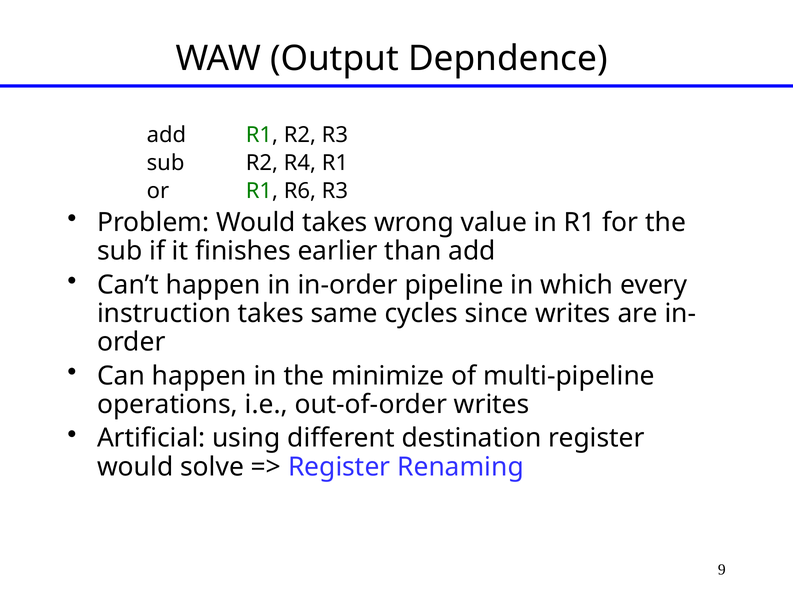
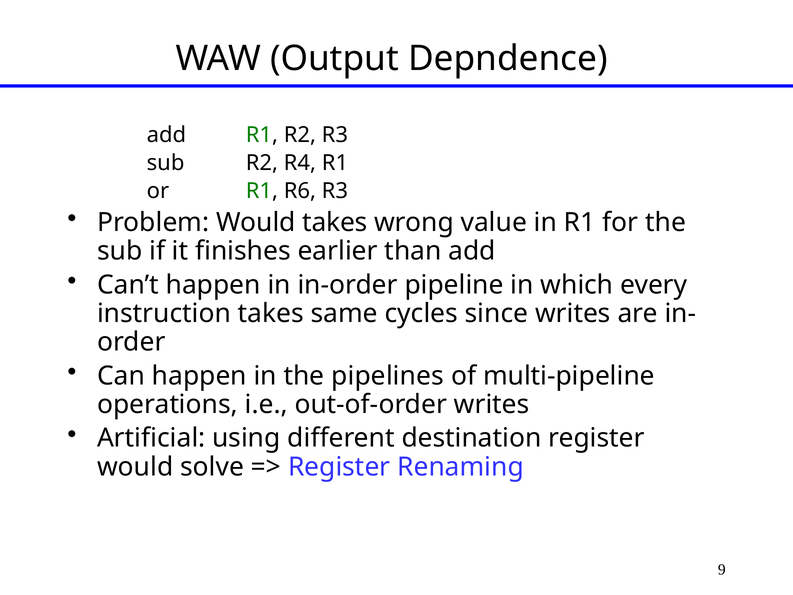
minimize: minimize -> pipelines
